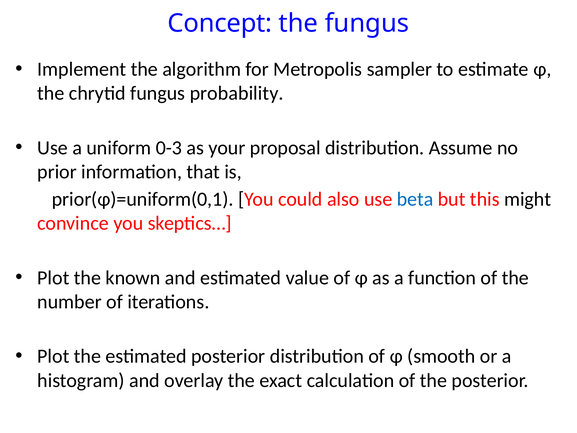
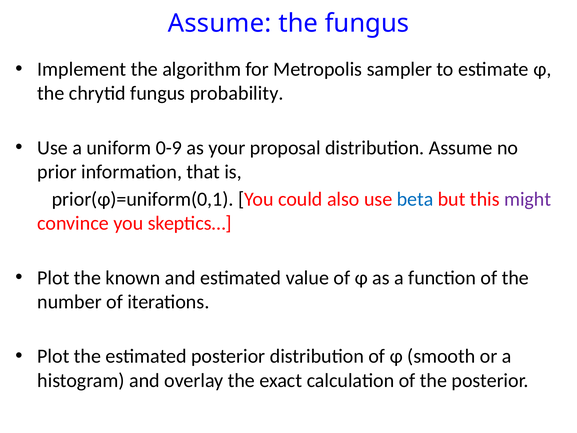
Concept at (220, 23): Concept -> Assume
0-3: 0-3 -> 0-9
might colour: black -> purple
